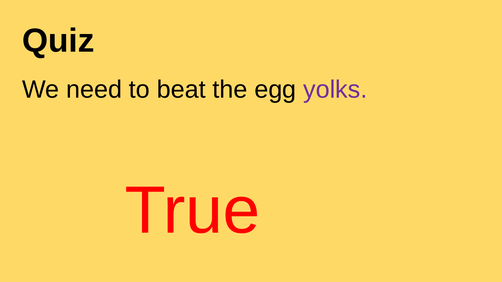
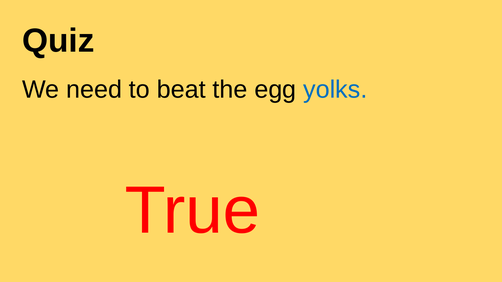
yolks colour: purple -> blue
